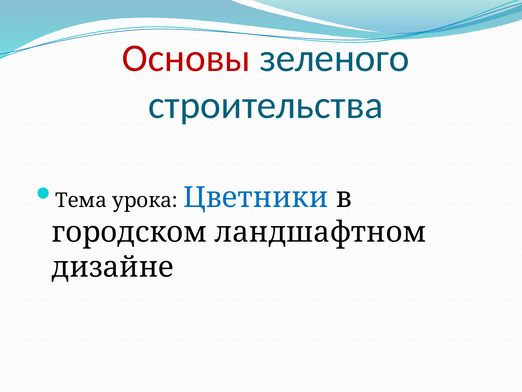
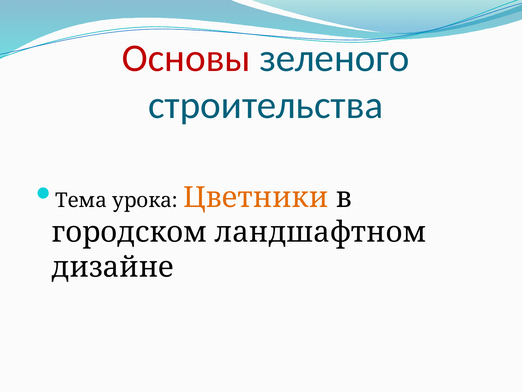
Цветники colour: blue -> orange
